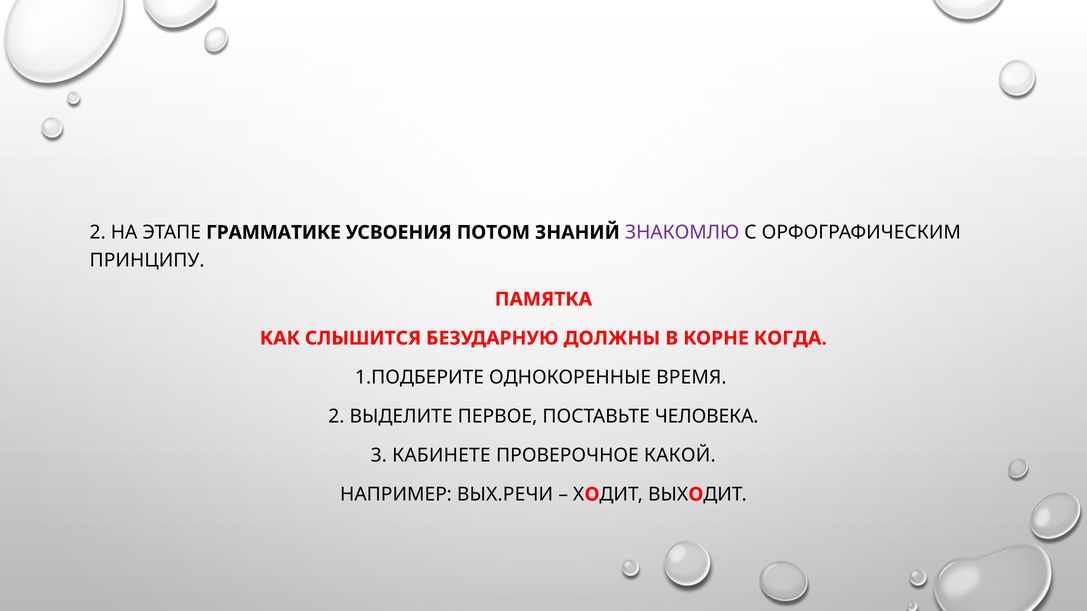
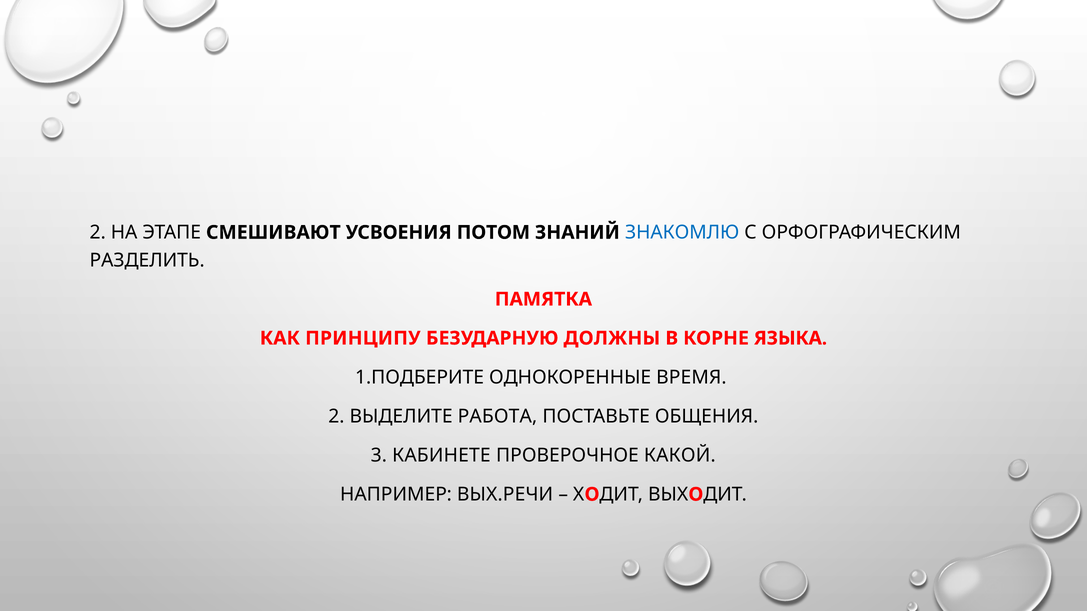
ГРАММАТИКЕ: ГРАММАТИКЕ -> СМЕШИВАЮТ
ЗНАКОМЛЮ colour: purple -> blue
ПРИНЦИПУ: ПРИНЦИПУ -> РАЗДЕЛИТЬ
СЛЫШИТСЯ: СЛЫШИТСЯ -> ПРИНЦИПУ
КОГДА: КОГДА -> ЯЗЫКА
ПЕРВОЕ: ПЕРВОЕ -> РАБОТА
ЧЕЛОВЕКА: ЧЕЛОВЕКА -> ОБЩЕНИЯ
